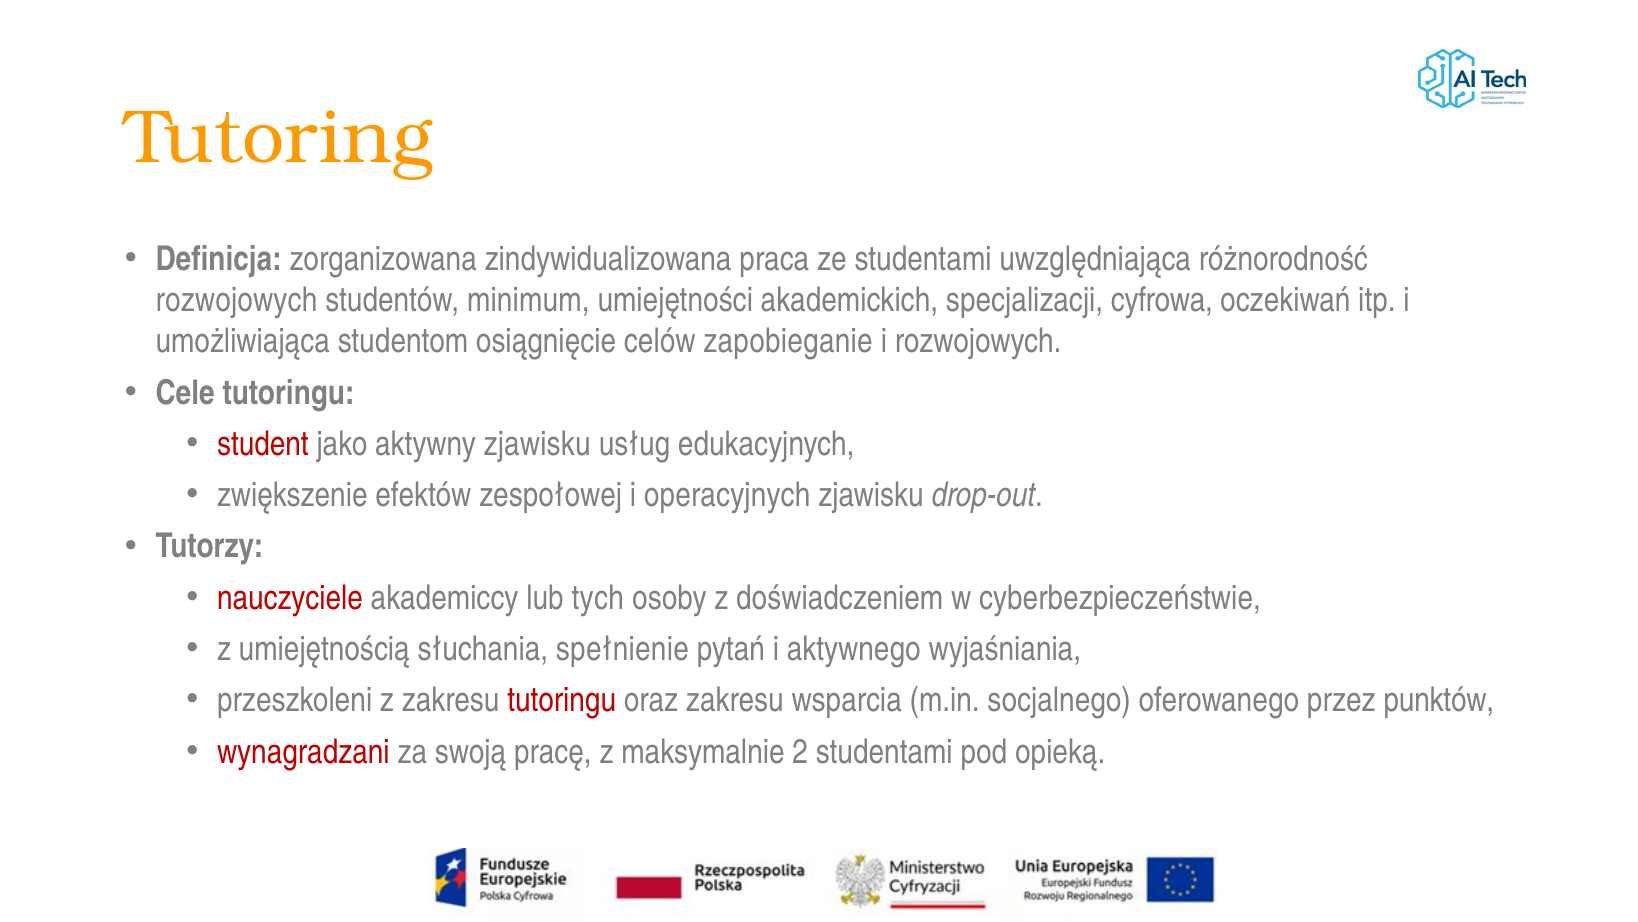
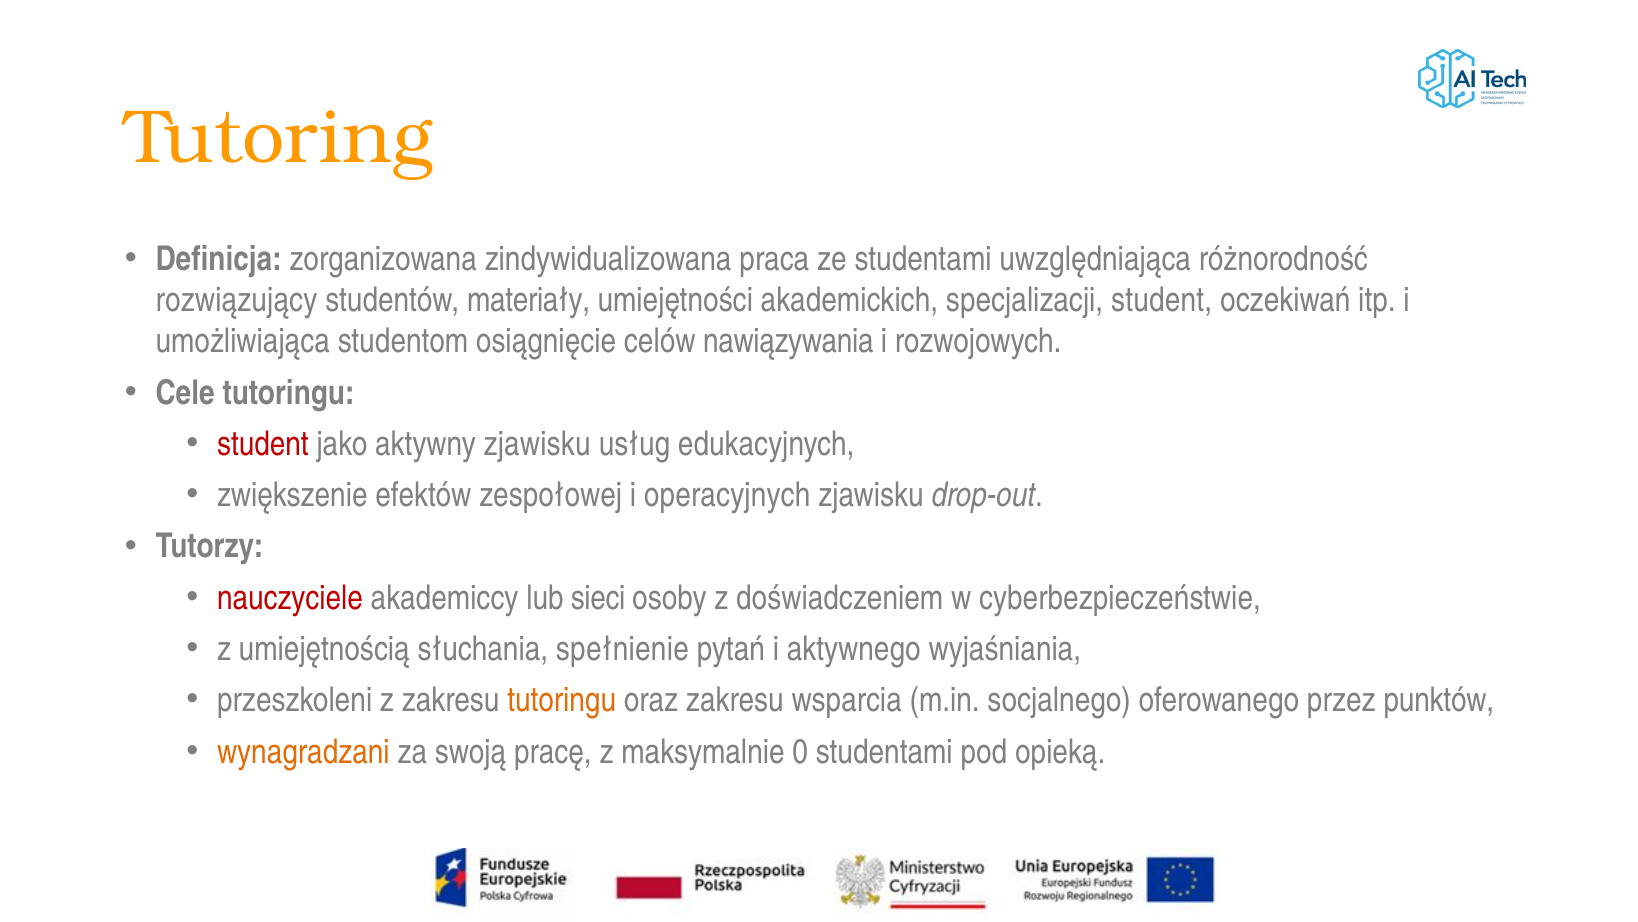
rozwojowych at (236, 300): rozwojowych -> rozwiązujący
minimum: minimum -> materiały
specjalizacji cyfrowa: cyfrowa -> student
zapobieganie: zapobieganie -> nawiązywania
tych: tych -> sieci
tutoringu at (562, 700) colour: red -> orange
wynagradzani colour: red -> orange
2: 2 -> 0
